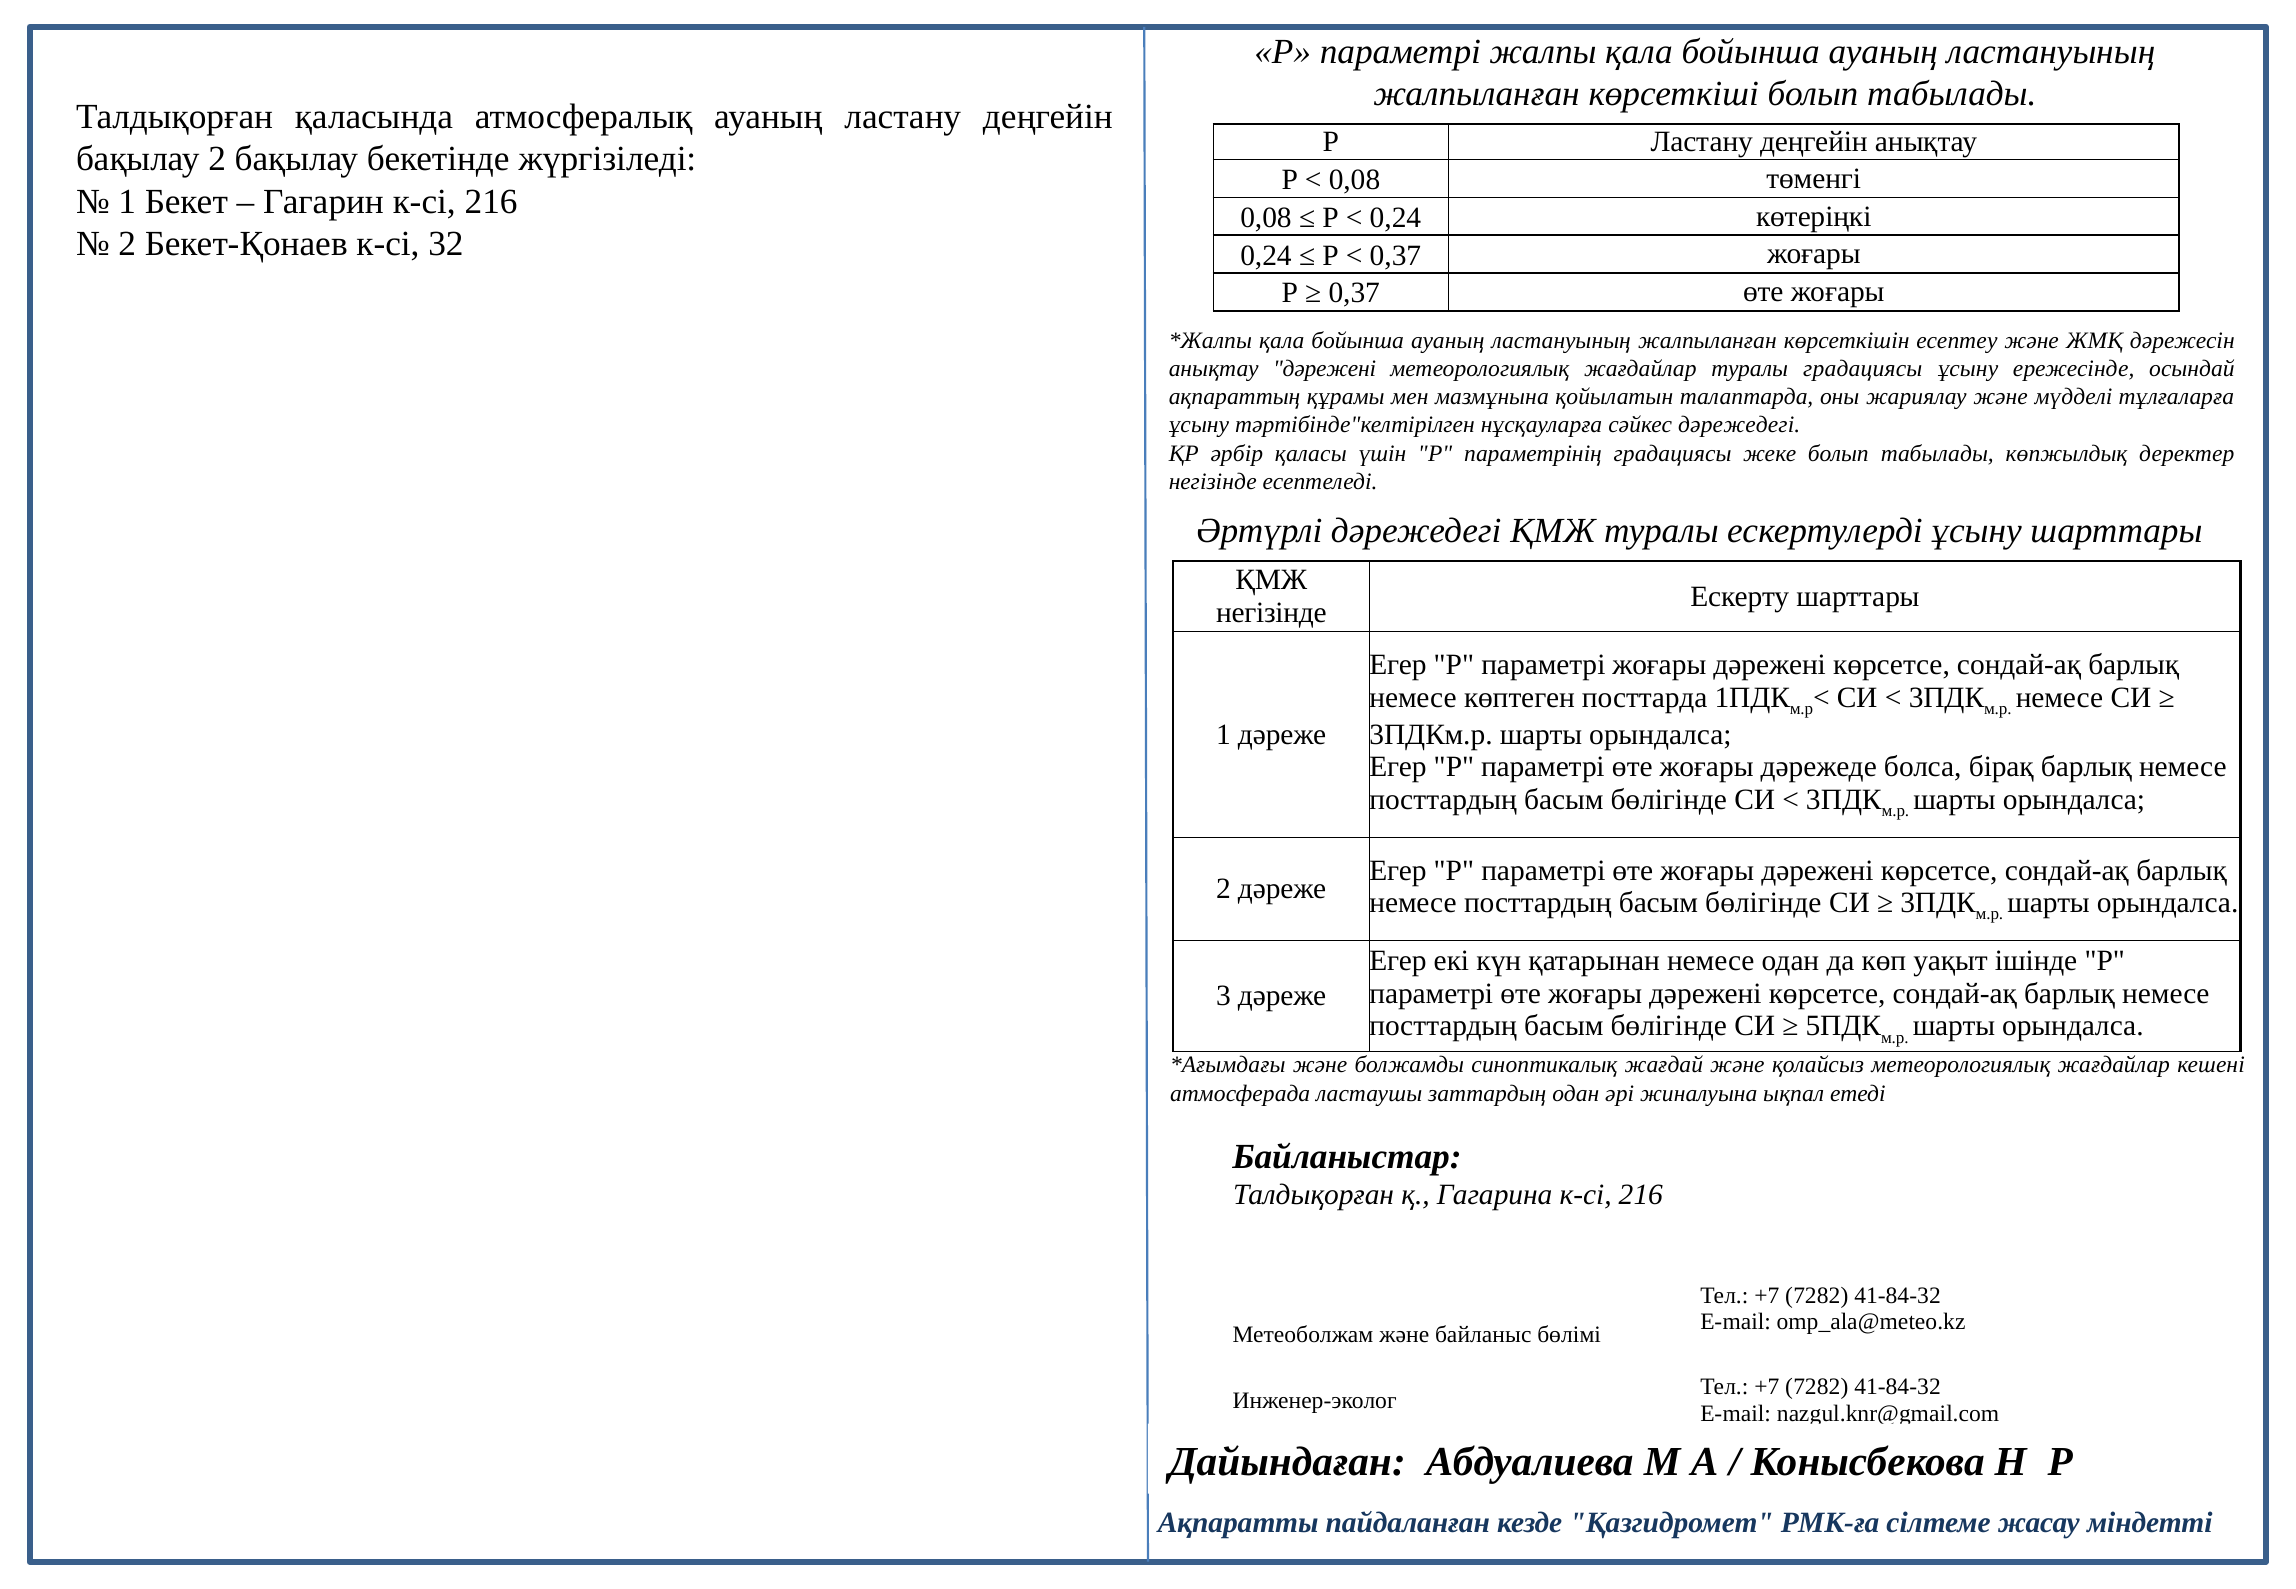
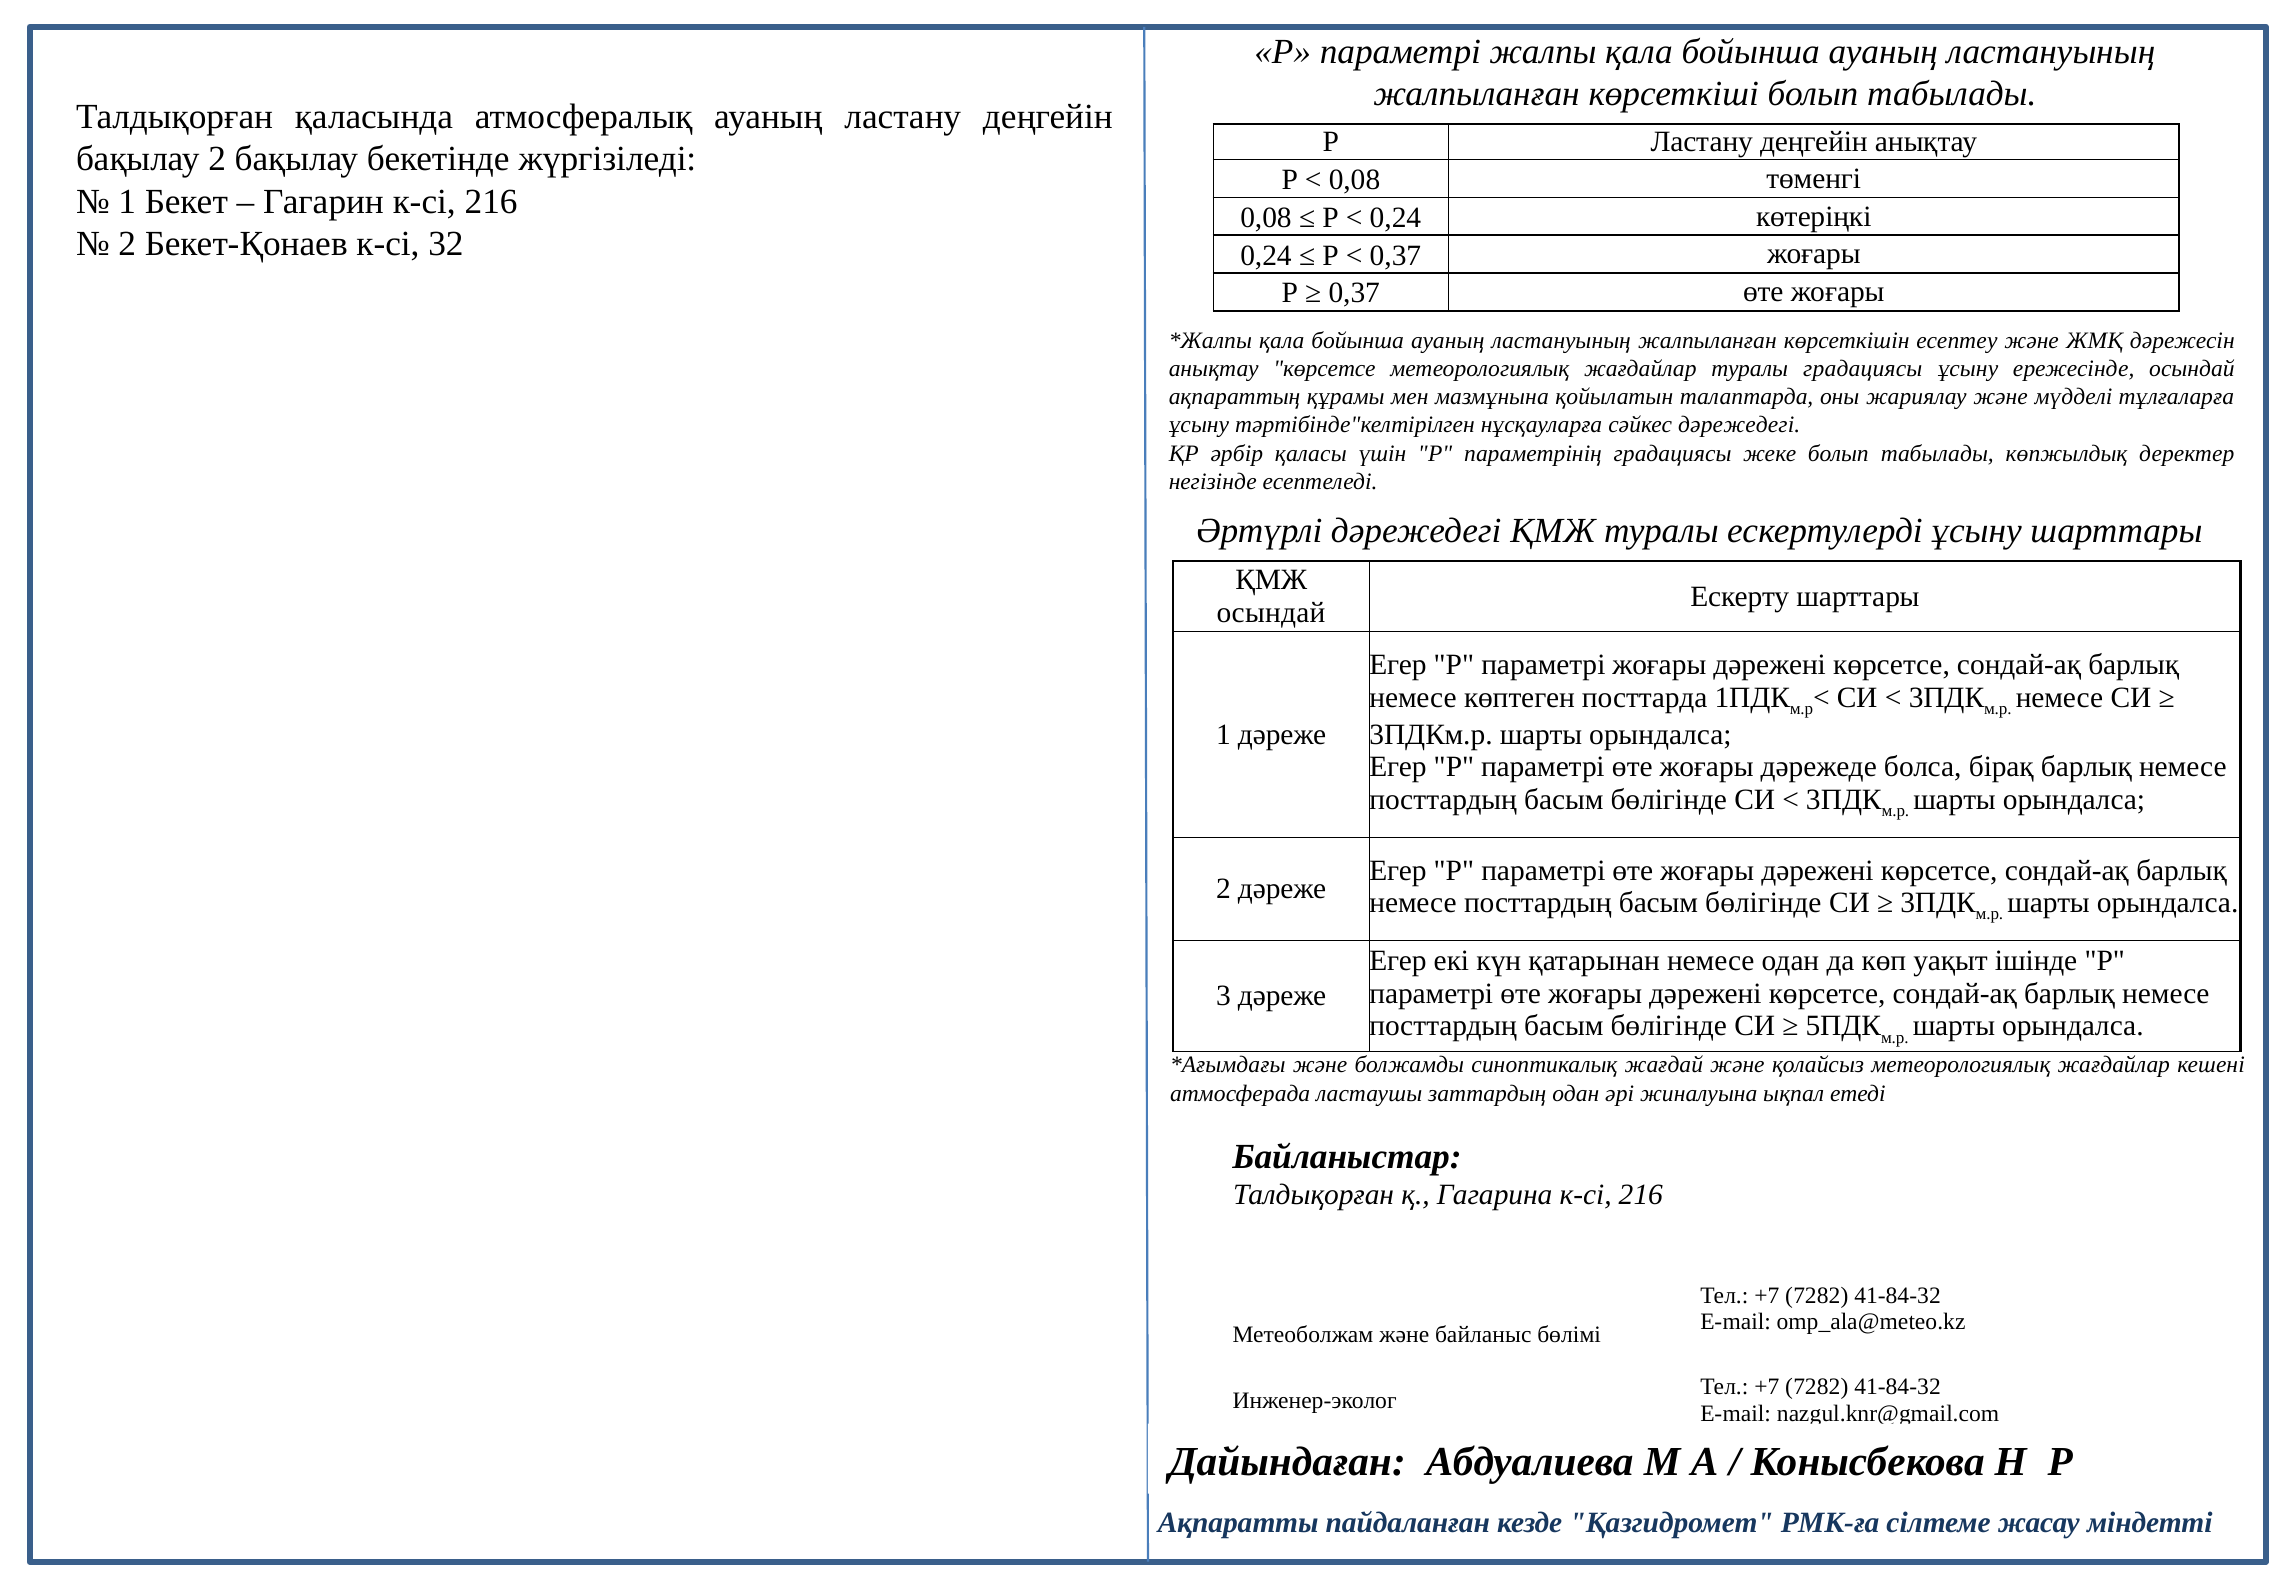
анықтау дәрежені: дәрежені -> көрсетсе
негізінде at (1271, 613): негізінде -> осындай
